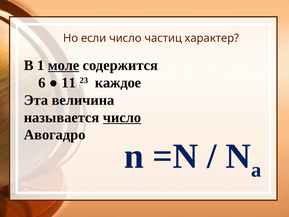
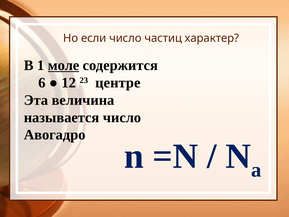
11: 11 -> 12
каждое: каждое -> центре
число at (122, 117) underline: present -> none
